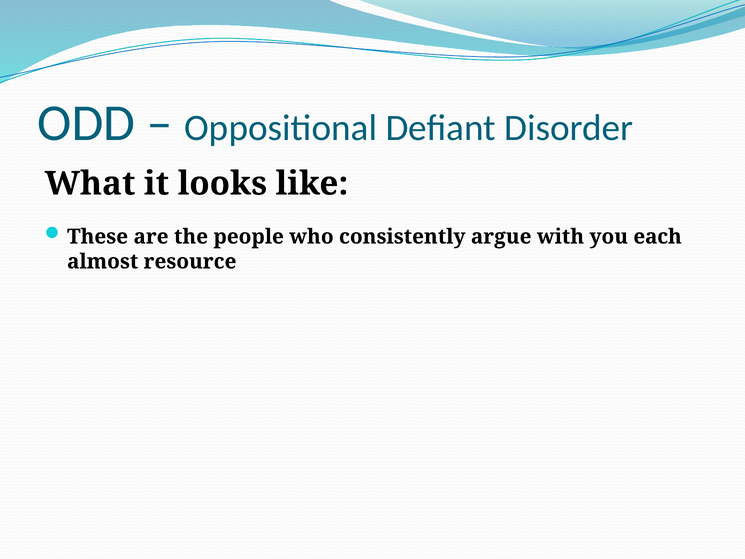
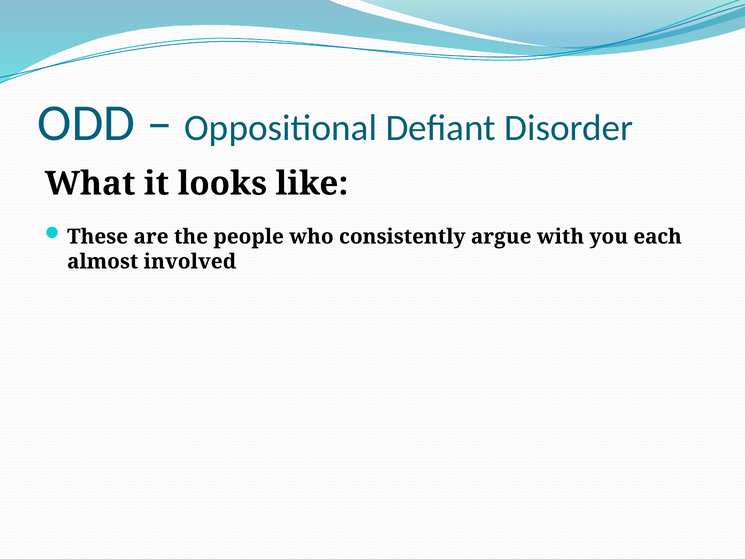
resource: resource -> involved
